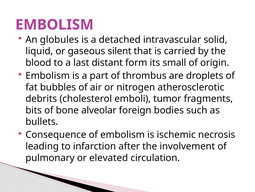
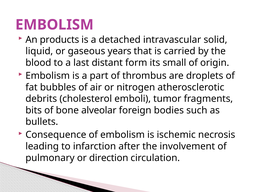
globules: globules -> products
silent: silent -> years
elevated: elevated -> direction
